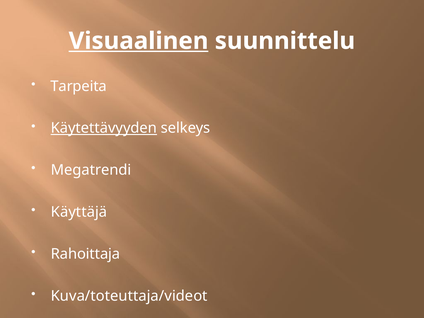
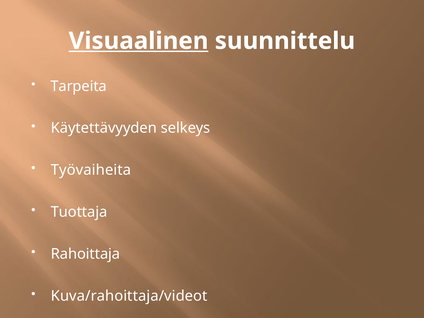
Käytettävyyden underline: present -> none
Megatrendi: Megatrendi -> Työvaiheita
Käyttäjä: Käyttäjä -> Tuottaja
Kuva/toteuttaja/videot: Kuva/toteuttaja/videot -> Kuva/rahoittaja/videot
